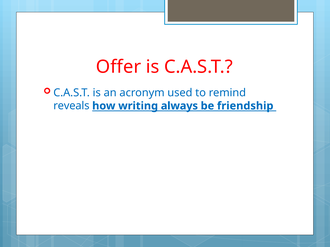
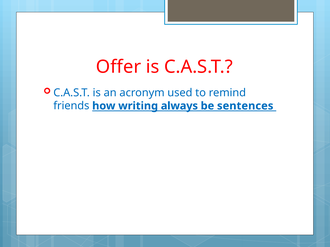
reveals: reveals -> friends
friendship: friendship -> sentences
